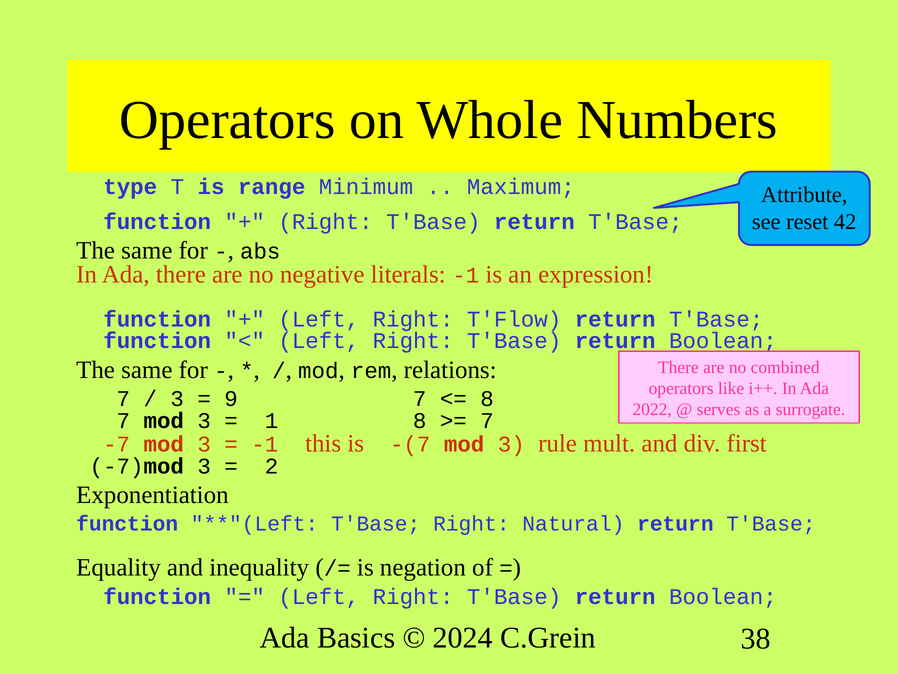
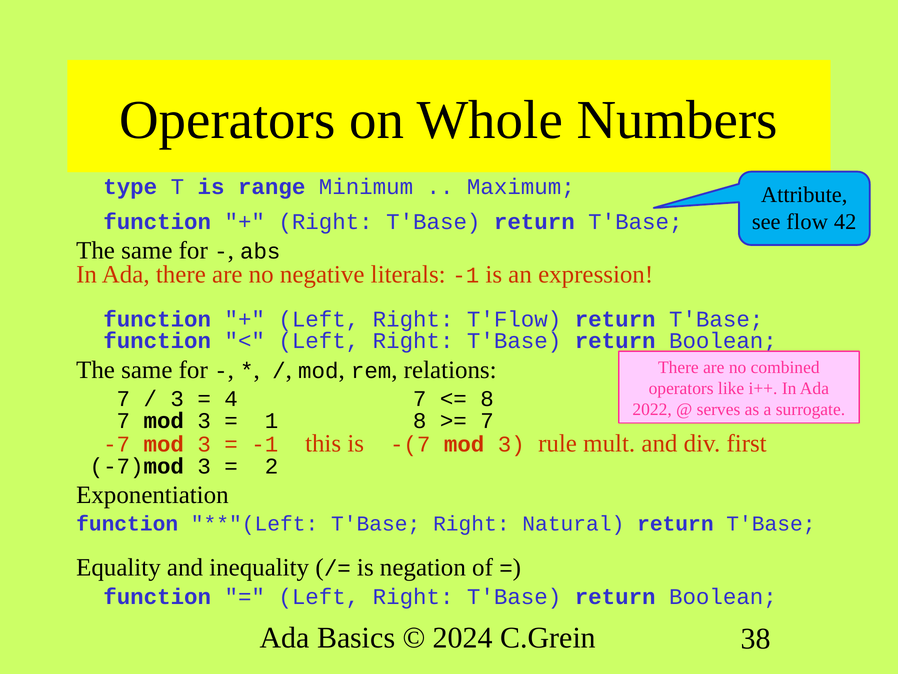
reset: reset -> flow
9: 9 -> 4
